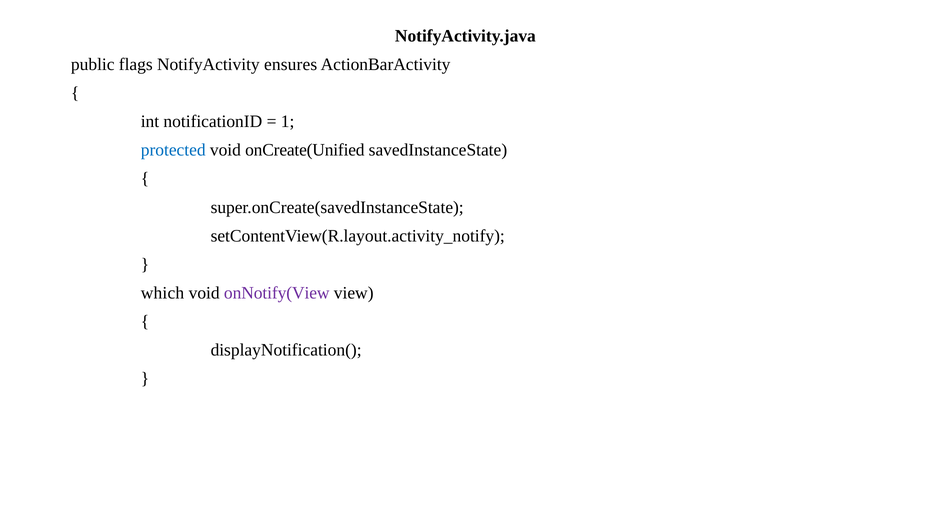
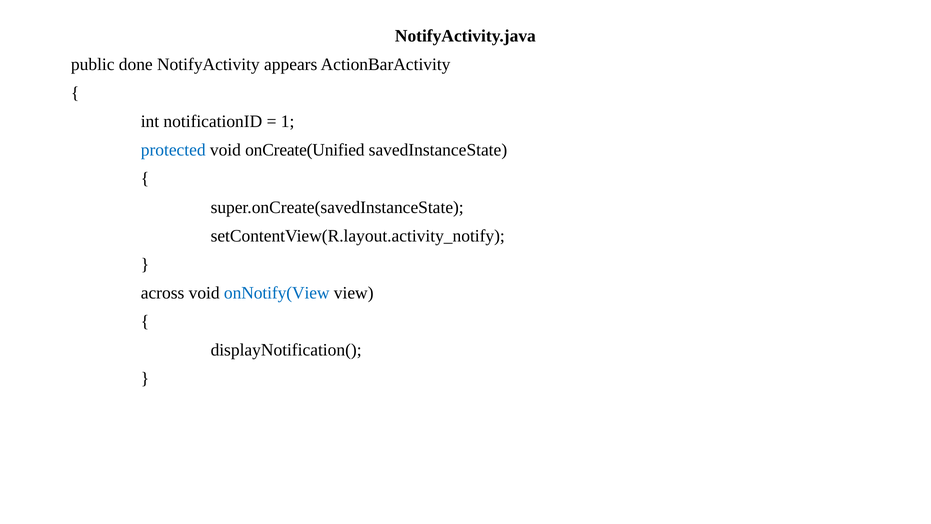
flags: flags -> done
ensures: ensures -> appears
which: which -> across
onNotify(View colour: purple -> blue
